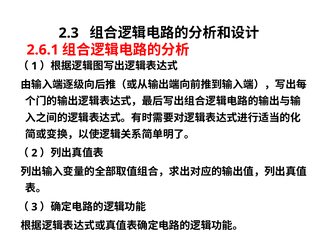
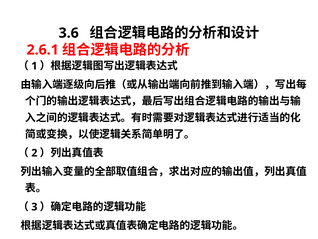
2.3: 2.3 -> 3.6
